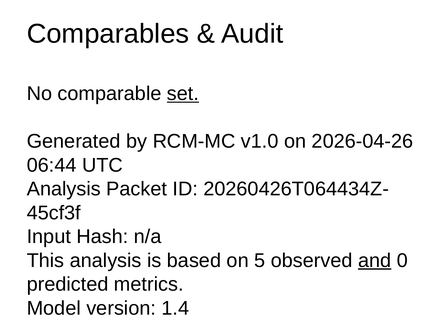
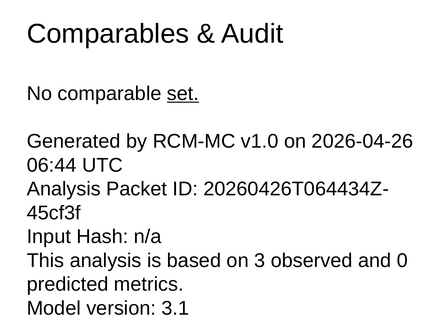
5: 5 -> 3
and underline: present -> none
1.4: 1.4 -> 3.1
